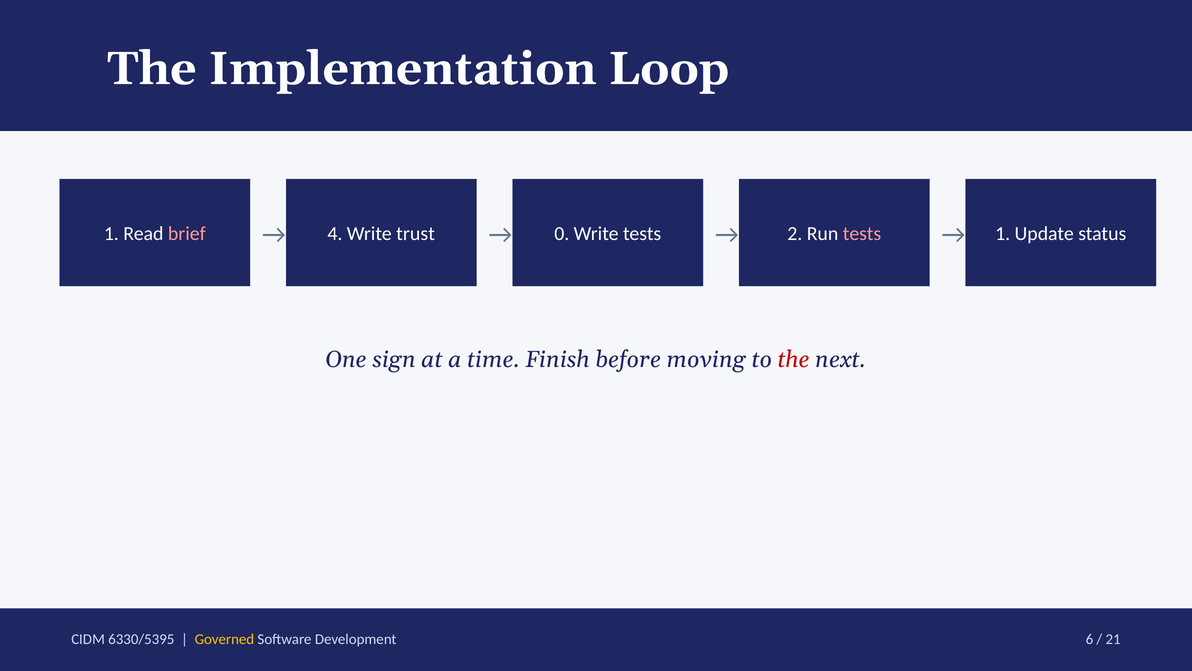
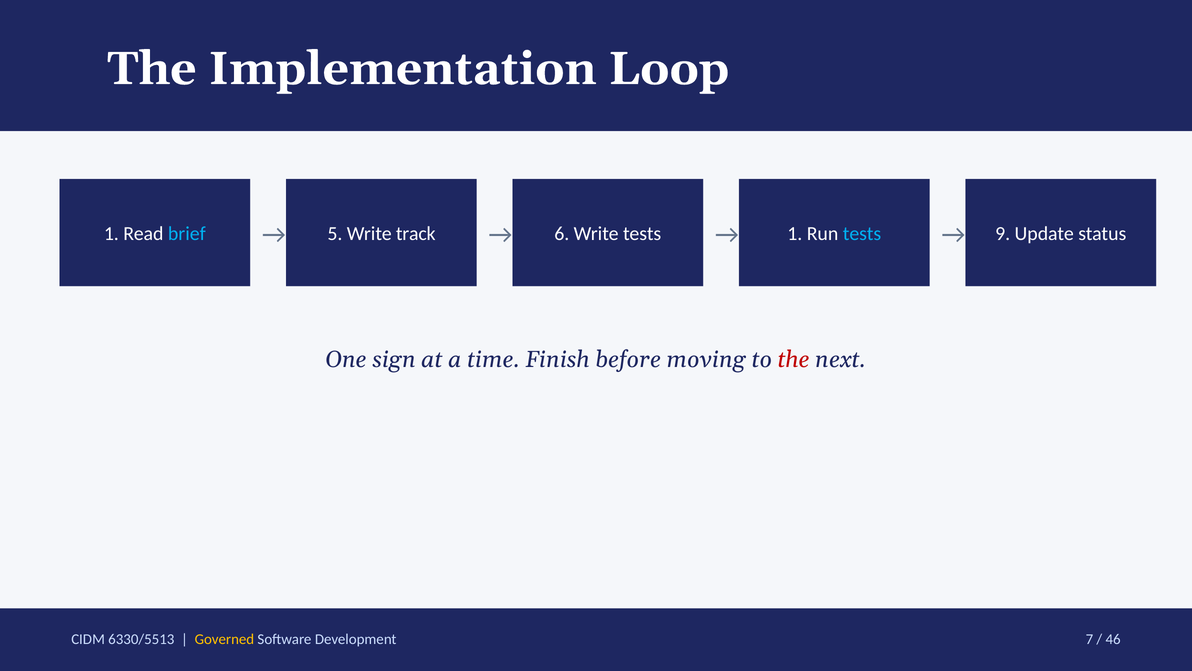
brief colour: pink -> light blue
4: 4 -> 5
trust: trust -> track
0: 0 -> 6
2 at (795, 234): 2 -> 1
tests at (862, 234) colour: pink -> light blue
1 at (1003, 234): 1 -> 9
6330/5395: 6330/5395 -> 6330/5513
6: 6 -> 7
21: 21 -> 46
